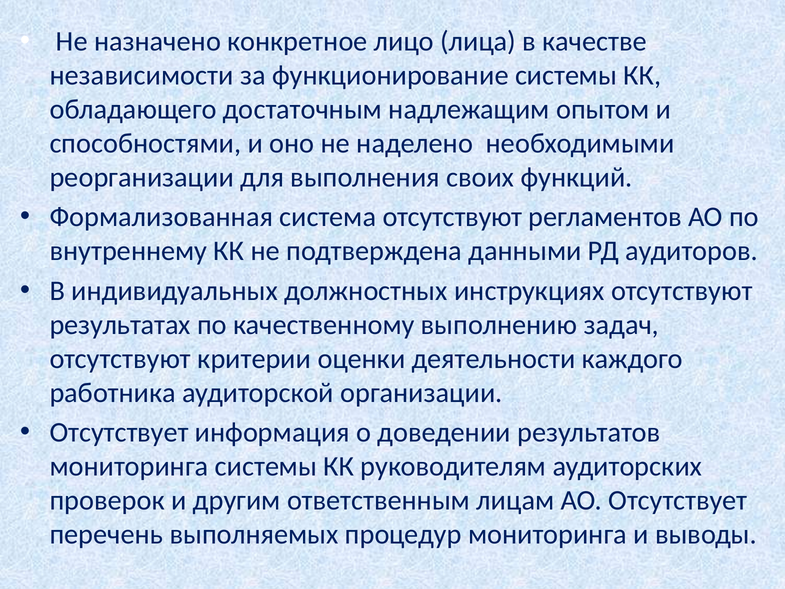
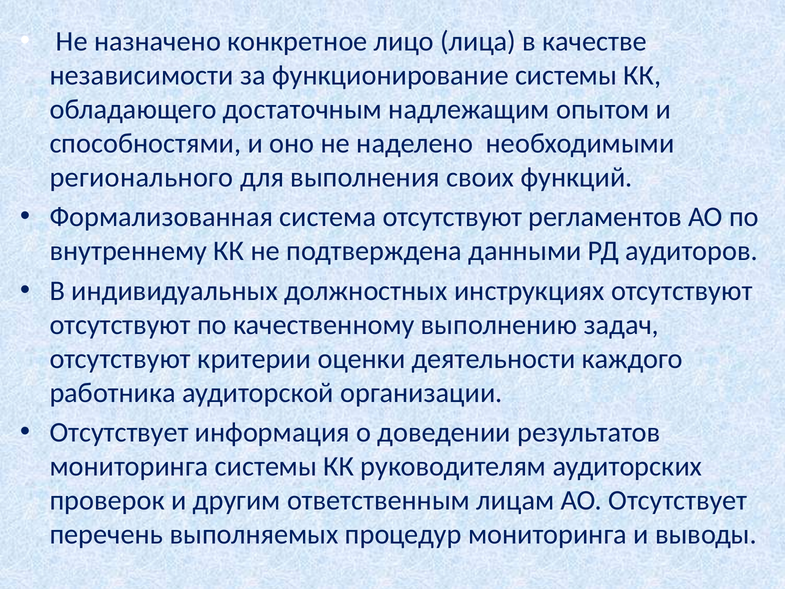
реорганизации: реорганизации -> регионального
результатах at (120, 325): результатах -> отсутствуют
